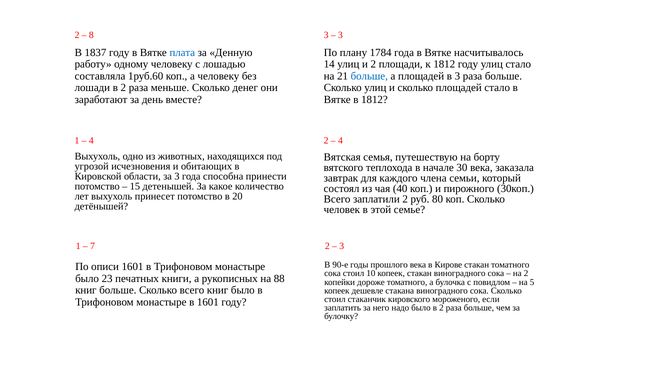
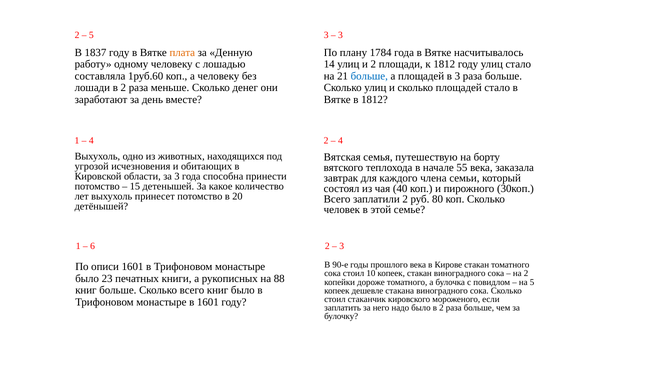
8 at (91, 35): 8 -> 5
плата colour: blue -> orange
30: 30 -> 55
7: 7 -> 6
